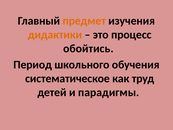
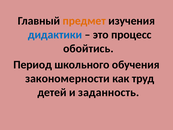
дидактики colour: orange -> blue
систематическое: систематическое -> закономерности
парадигмы: парадигмы -> заданность
